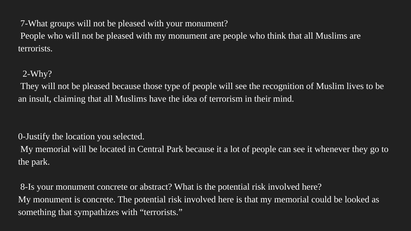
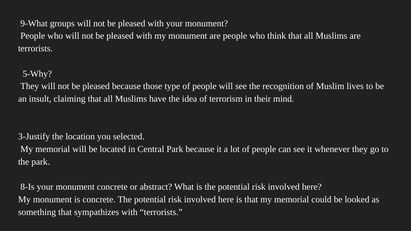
7-What: 7-What -> 9-What
2-Why: 2-Why -> 5-Why
0-Justify: 0-Justify -> 3-Justify
